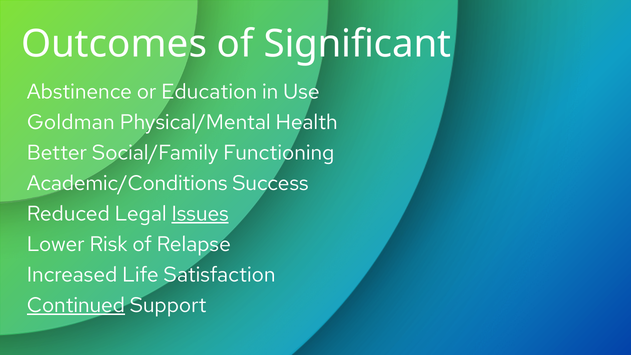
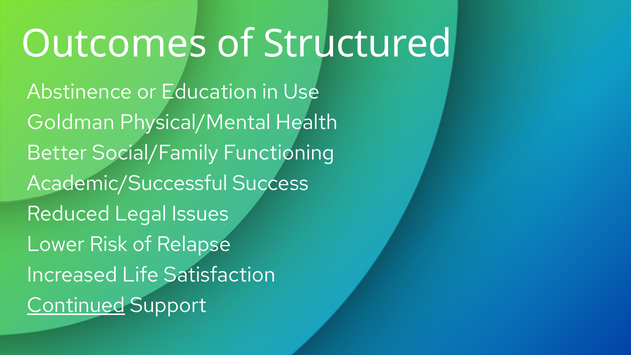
Significant: Significant -> Structured
Academic/Conditions: Academic/Conditions -> Academic/Successful
Issues underline: present -> none
